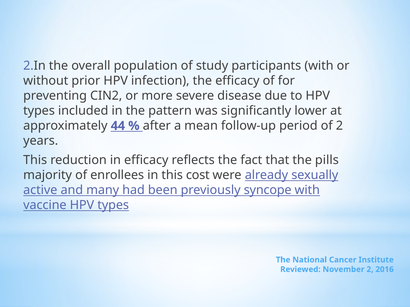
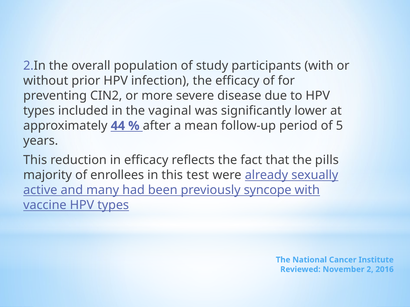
pattern: pattern -> vaginal
of 2: 2 -> 5
cost: cost -> test
